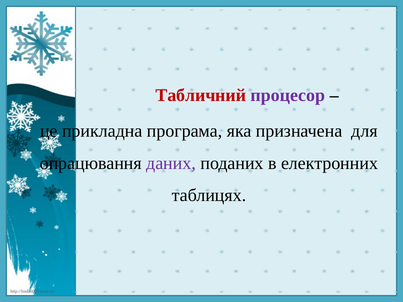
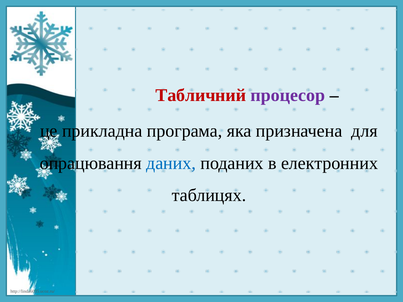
даних colour: purple -> blue
